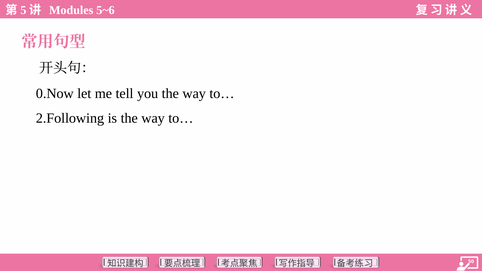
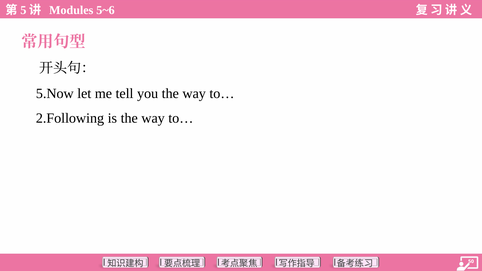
0.Now: 0.Now -> 5.Now
